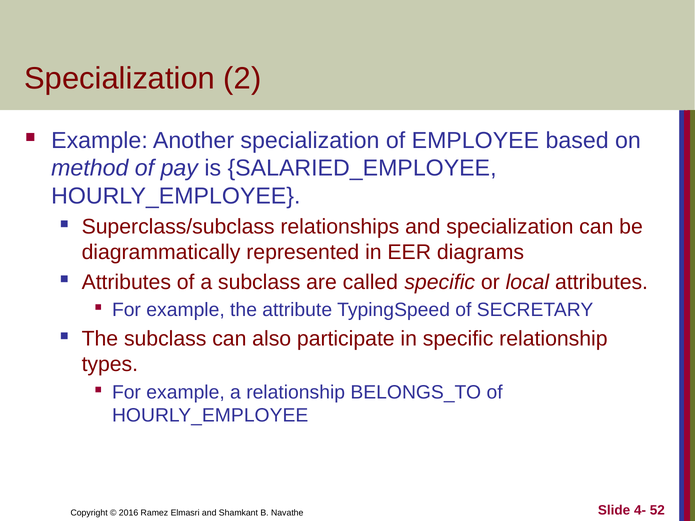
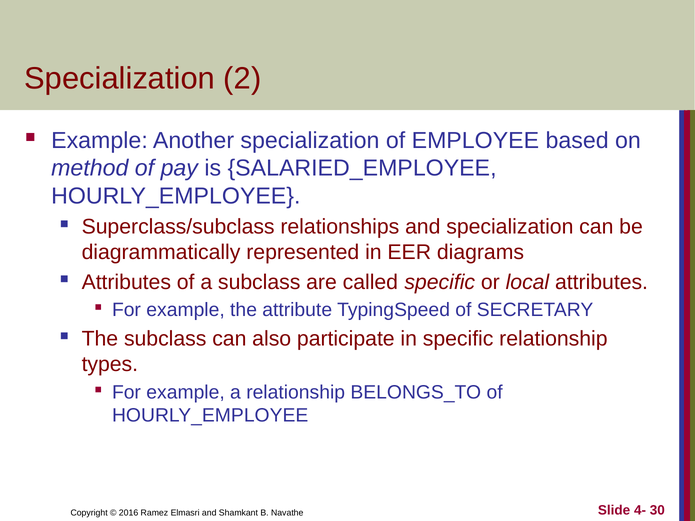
52: 52 -> 30
